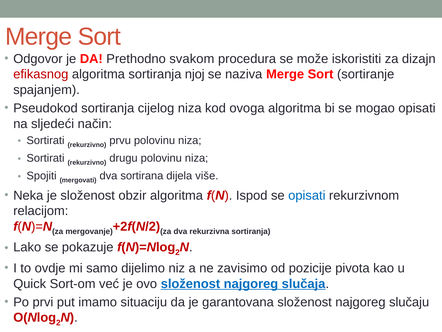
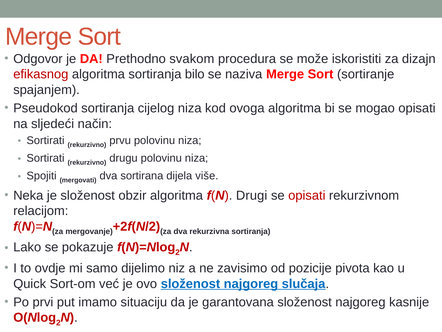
njoj: njoj -> bilo
Ispod: Ispod -> Drugi
opisati at (307, 195) colour: blue -> red
slučaju: slučaju -> kasnije
